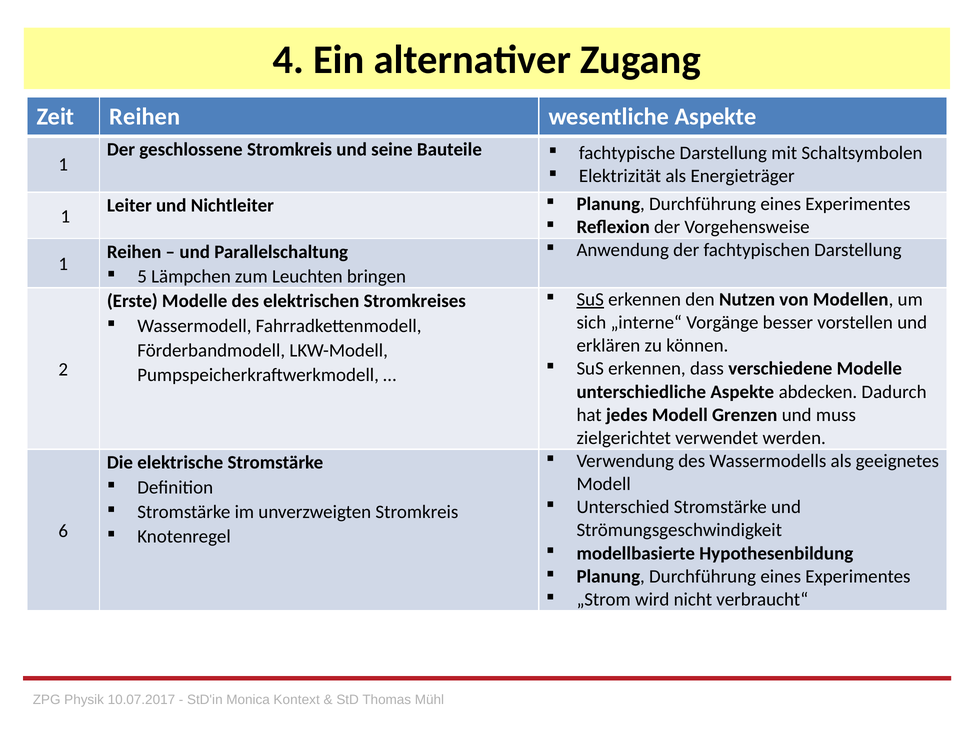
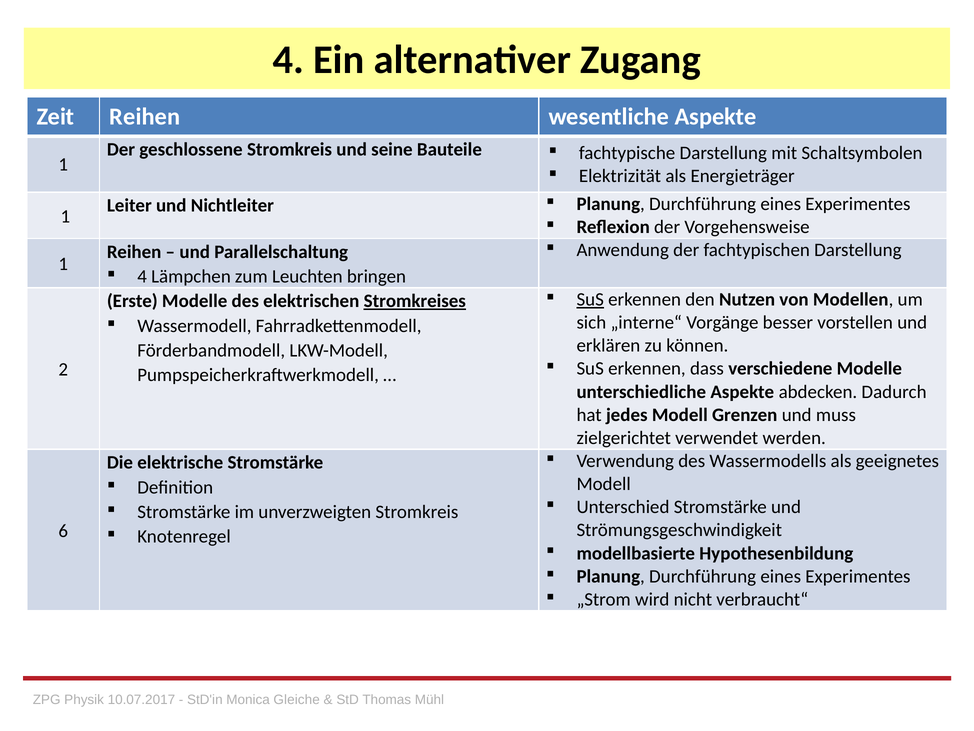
5 at (142, 276): 5 -> 4
Stromkreises underline: none -> present
Kontext: Kontext -> Gleiche
